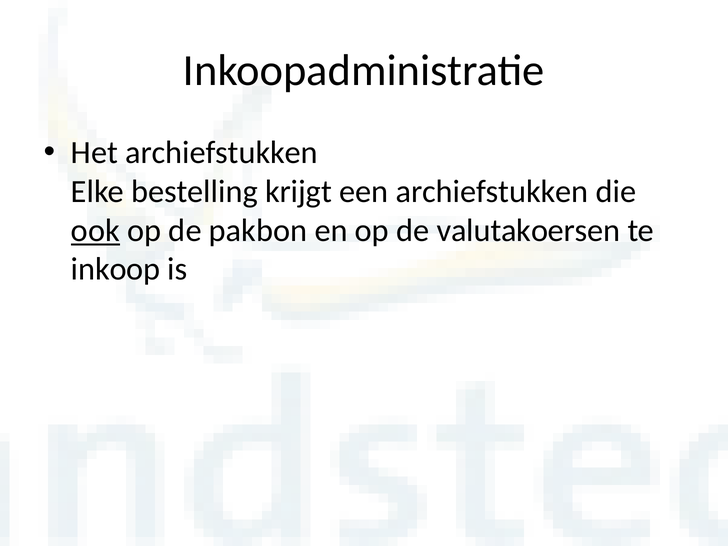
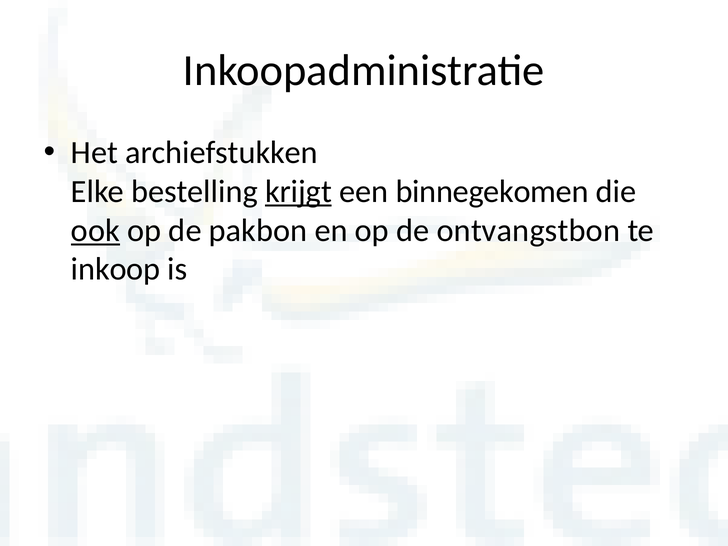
krijgt underline: none -> present
een archiefstukken: archiefstukken -> binnegekomen
valutakoersen: valutakoersen -> ontvangstbon
